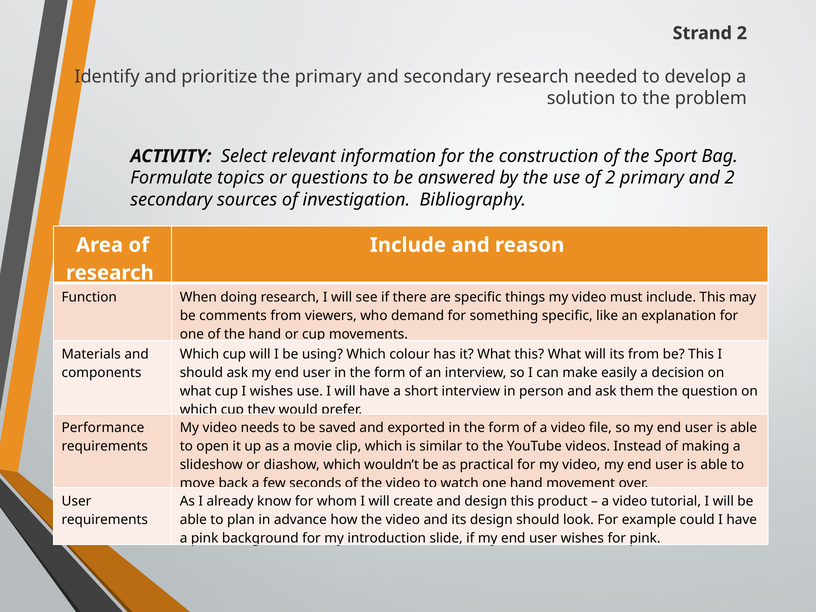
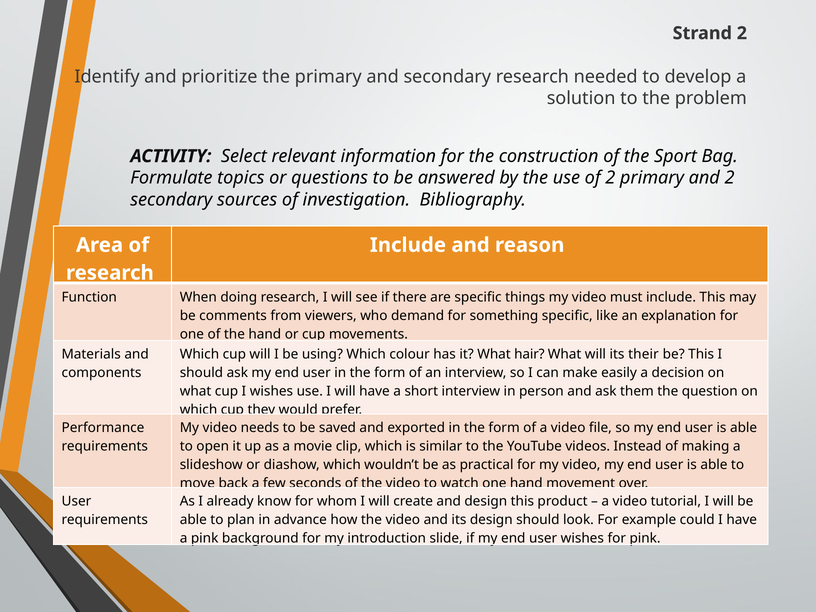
What this: this -> hair
its from: from -> their
